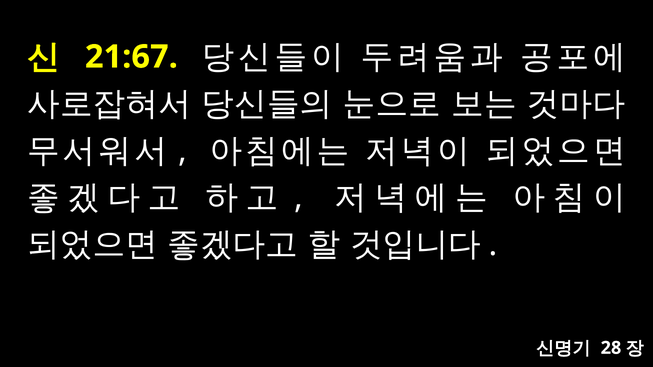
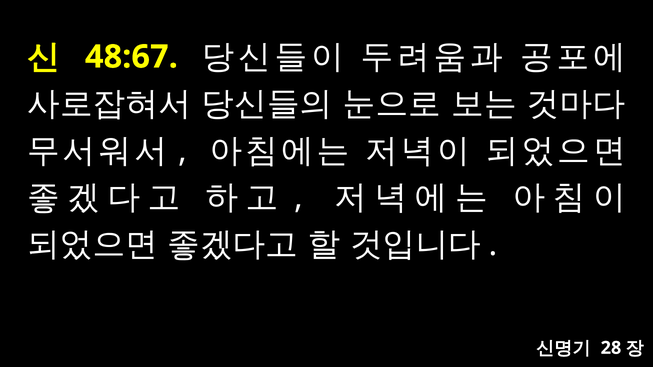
21:67: 21:67 -> 48:67
